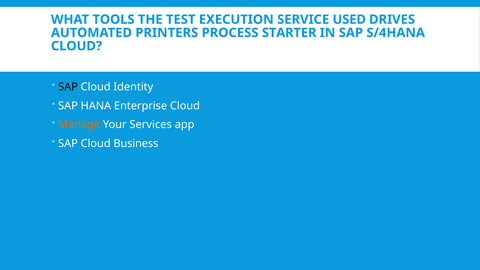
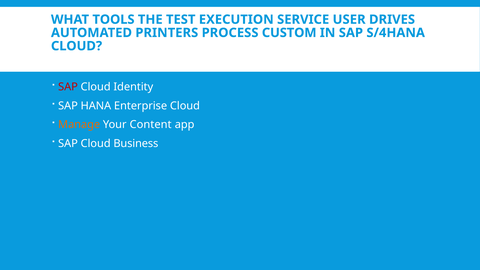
USED: USED -> USER
STARTER: STARTER -> CUSTOM
SAP at (68, 87) colour: black -> red
Services: Services -> Content
